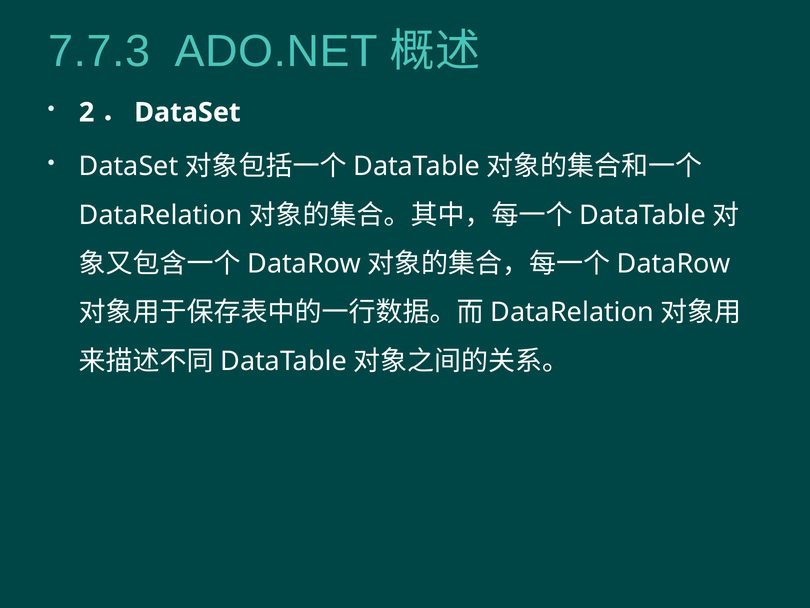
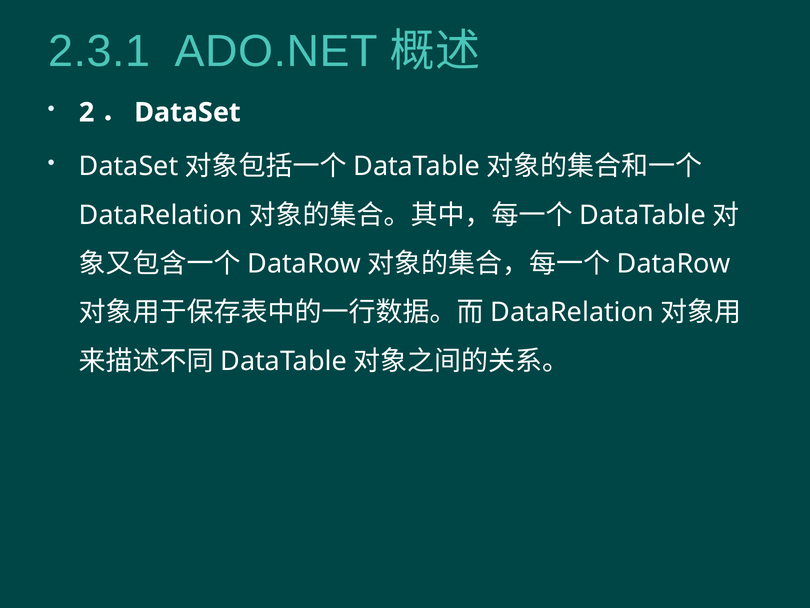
7.7.3: 7.7.3 -> 2.3.1
